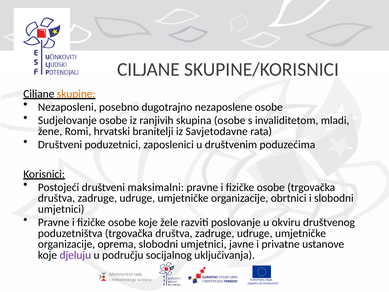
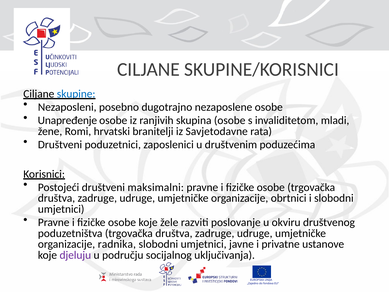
skupine colour: orange -> blue
Sudjelovanje: Sudjelovanje -> Unapređenje
oprema: oprema -> radnika
